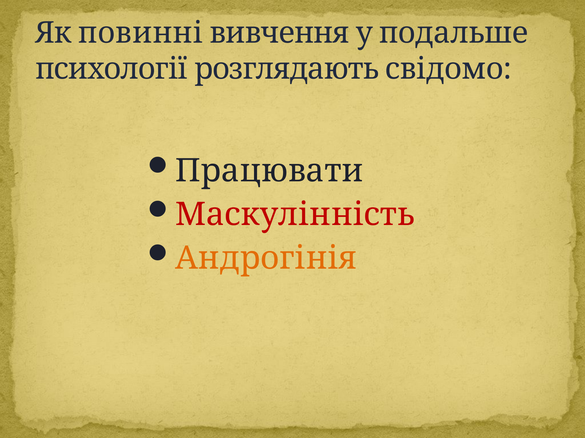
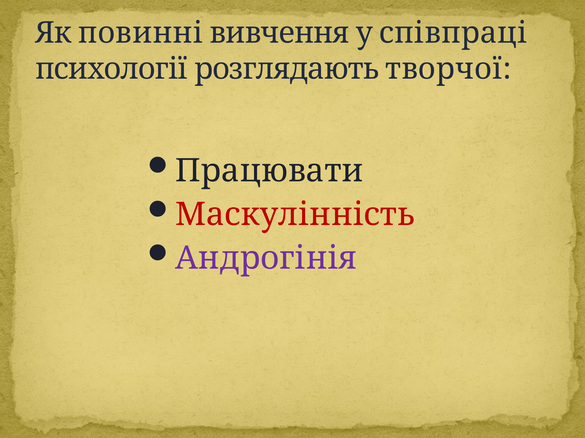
подальше: подальше -> співпраці
свідомо: свідомо -> творчої
Андрогінія colour: orange -> purple
